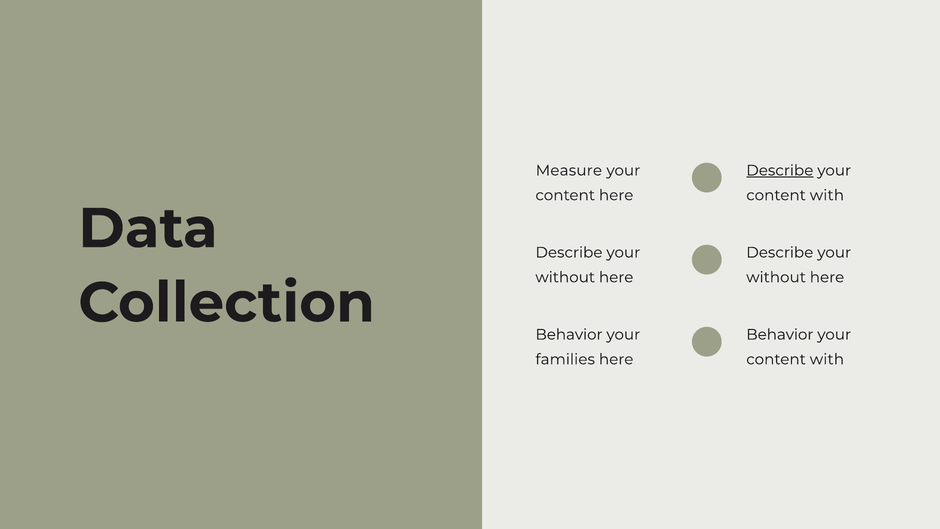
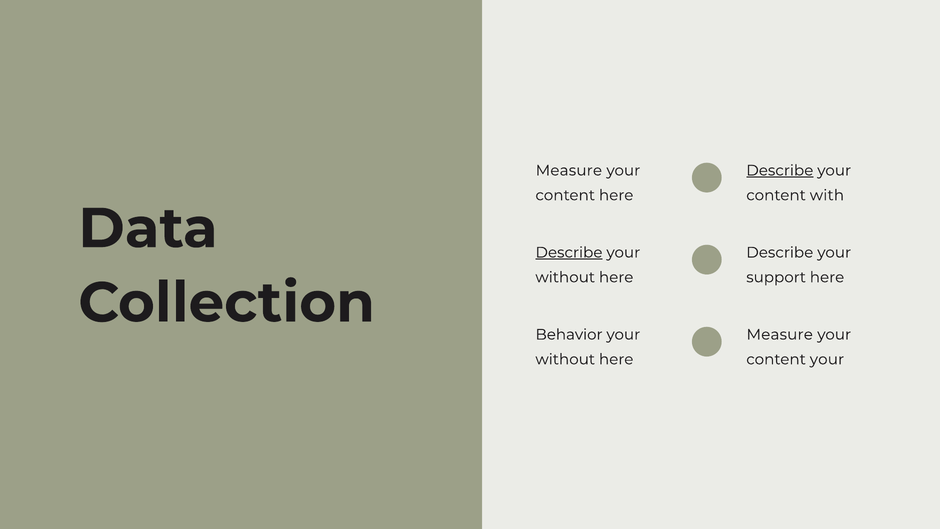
Describe at (569, 252) underline: none -> present
without at (776, 277): without -> support
Behavior at (780, 335): Behavior -> Measure
families at (565, 359): families -> without
with at (827, 359): with -> your
